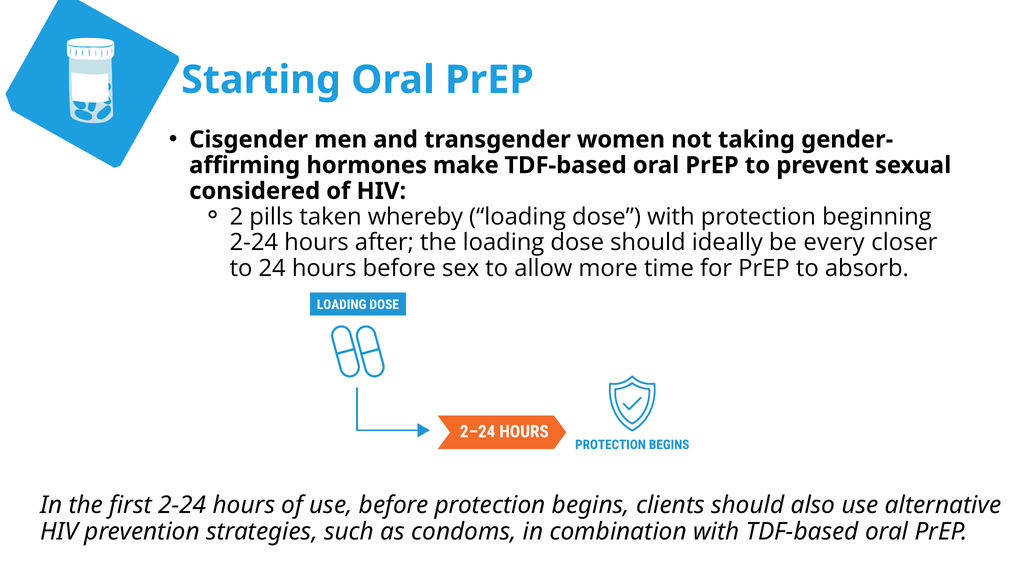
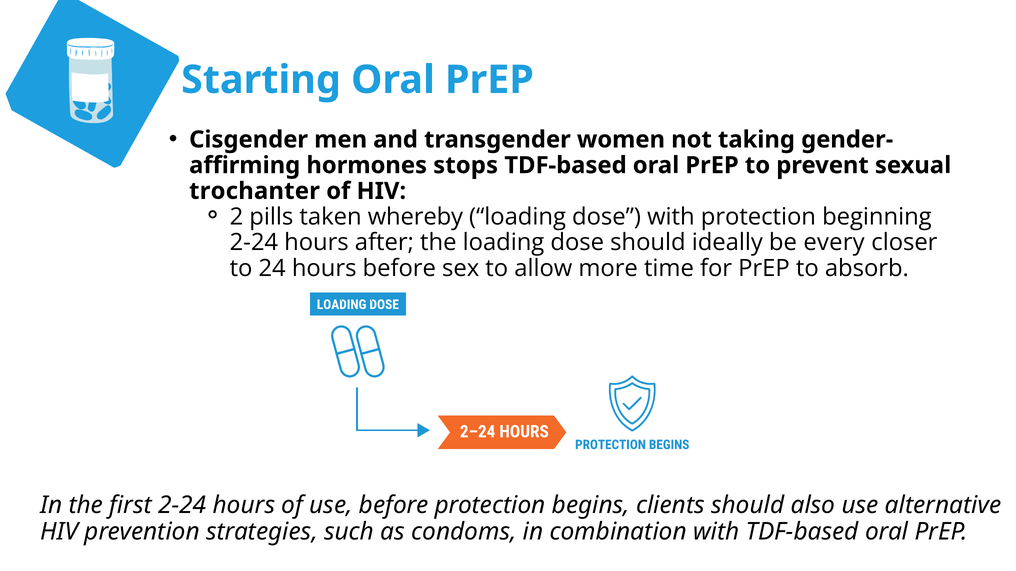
make: make -> stops
considered: considered -> trochanter
